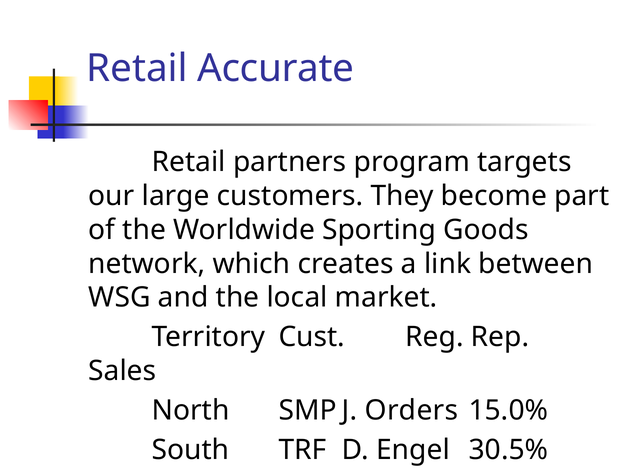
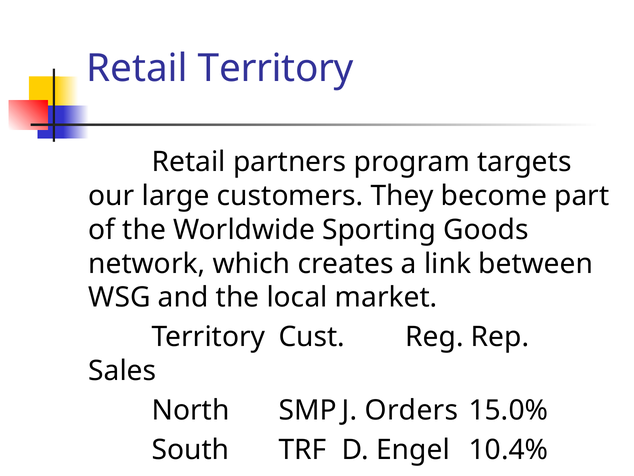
Retail Accurate: Accurate -> Territory
30.5%: 30.5% -> 10.4%
